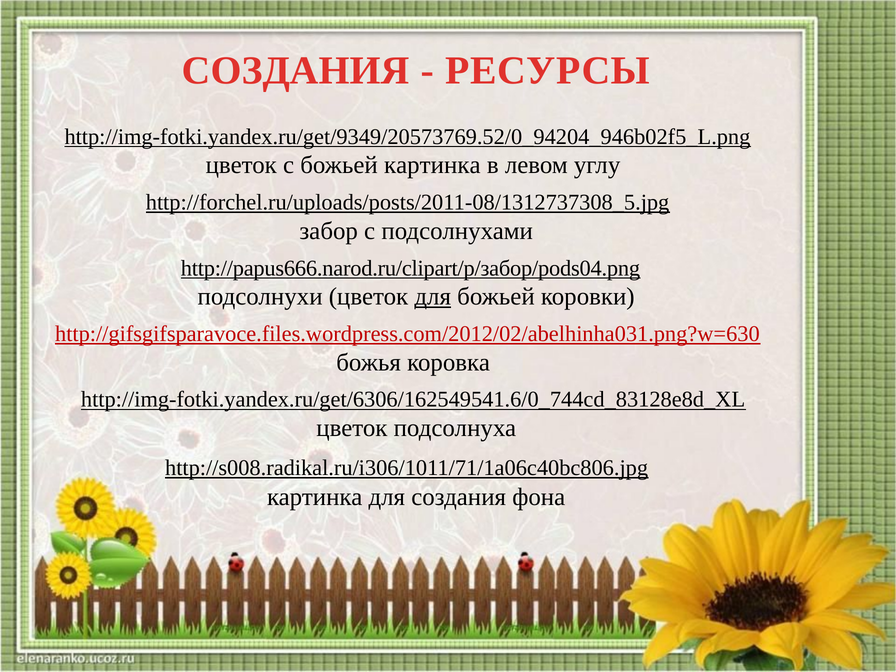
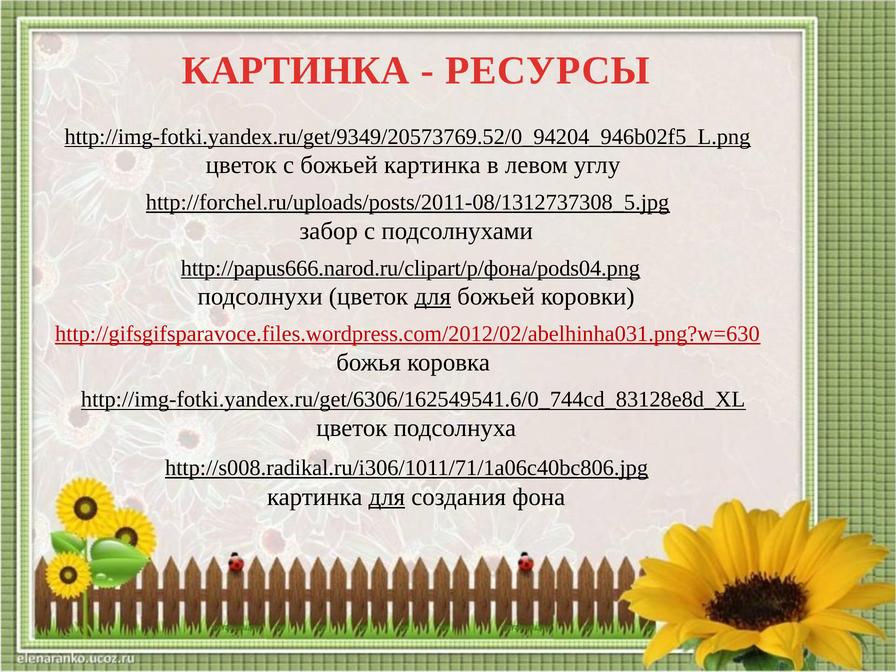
СОЗДАНИЯ at (296, 71): СОЗДАНИЯ -> КАРТИНКА
http://papus666.narod.ru/clipart/p/забор/pods04.png: http://papus666.narod.ru/clipart/p/забор/pods04.png -> http://papus666.narod.ru/clipart/p/фона/pods04.png
для at (387, 497) underline: none -> present
